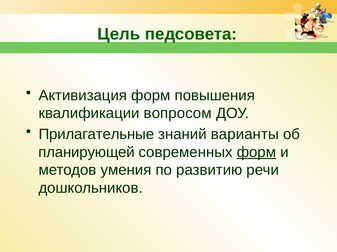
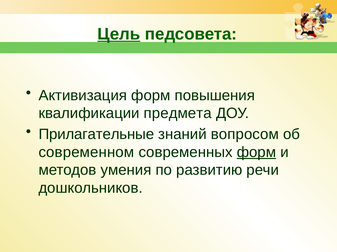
Цель underline: none -> present
вопросом: вопросом -> предмета
варианты: варианты -> вопросом
планирующей: планирующей -> современном
